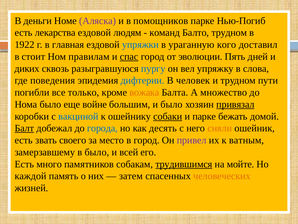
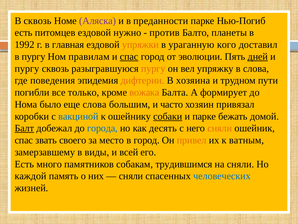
В деньги: деньги -> сквозь
помощников: помощников -> преданности
лекарства: лекарства -> питомцев
людям: людям -> нужно
команд: команд -> против
Балто трудном: трудном -> планеты
1922: 1922 -> 1992
упряжки colour: blue -> orange
в стоит: стоит -> пургу
дней underline: none -> present
диких at (27, 68): диких -> пургу
пургу at (153, 68) colour: blue -> orange
дифтерии colour: blue -> orange
человек: человек -> хозяина
множество: множество -> формирует
еще войне: войне -> слова
и было: было -> часто
привязал underline: present -> none
есть at (24, 140): есть -> спас
привел colour: purple -> orange
в было: было -> виды
трудившимся underline: present -> none
на мойте: мойте -> сняли
затем at (131, 176): затем -> сняли
человеческих colour: orange -> blue
